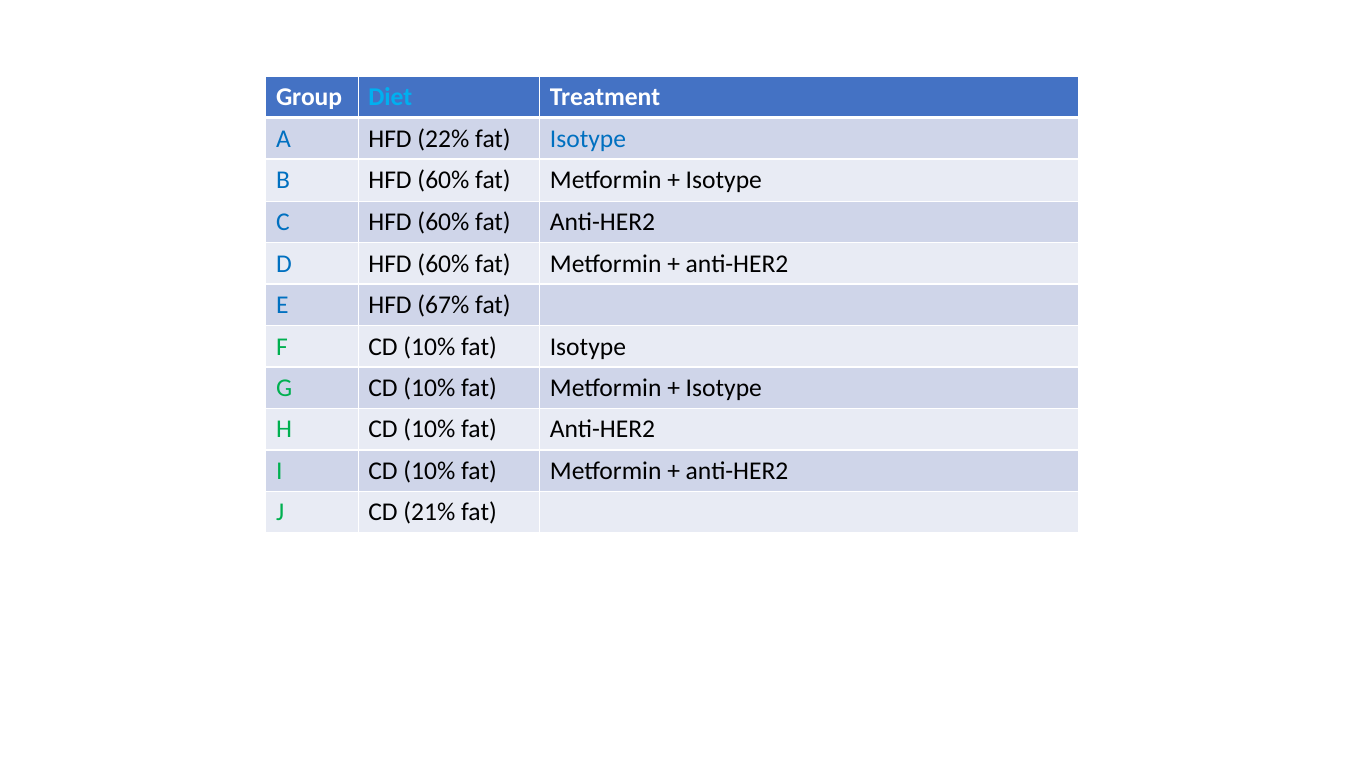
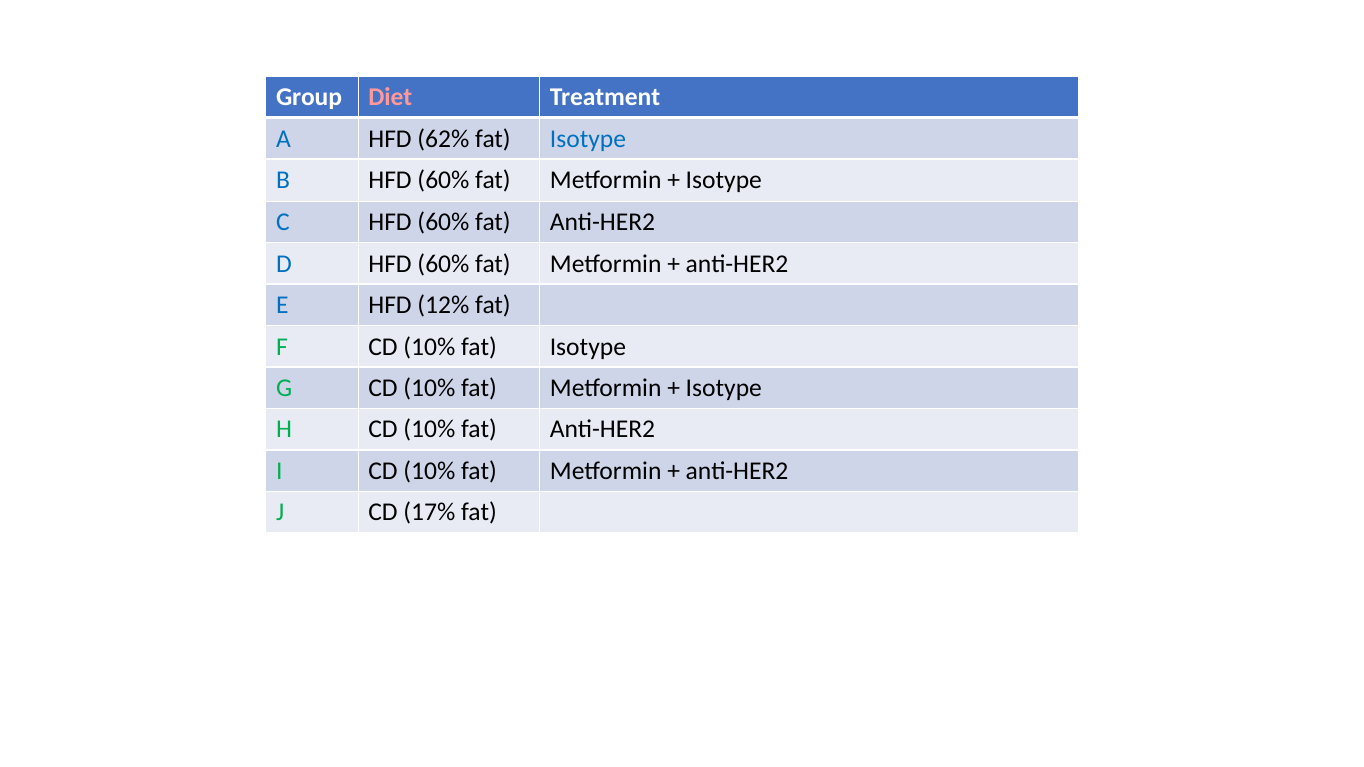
Diet colour: light blue -> pink
22%: 22% -> 62%
67%: 67% -> 12%
21%: 21% -> 17%
